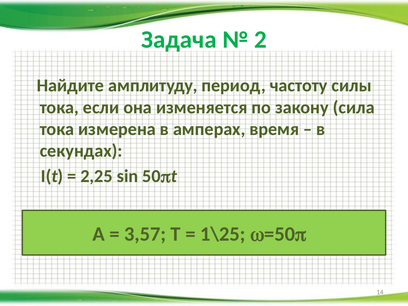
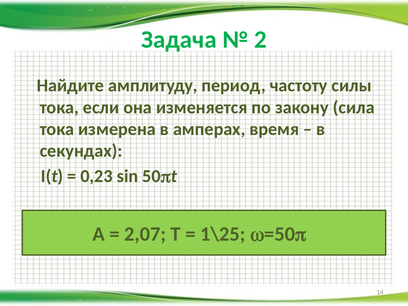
2,25: 2,25 -> 0,23
3,57: 3,57 -> 2,07
